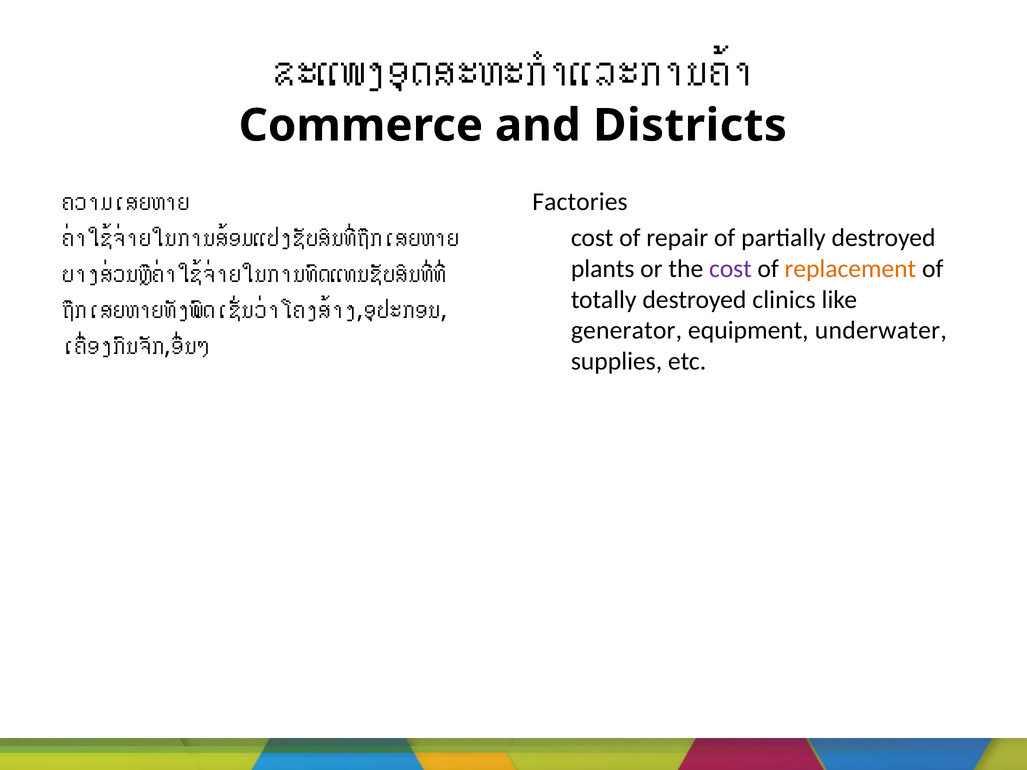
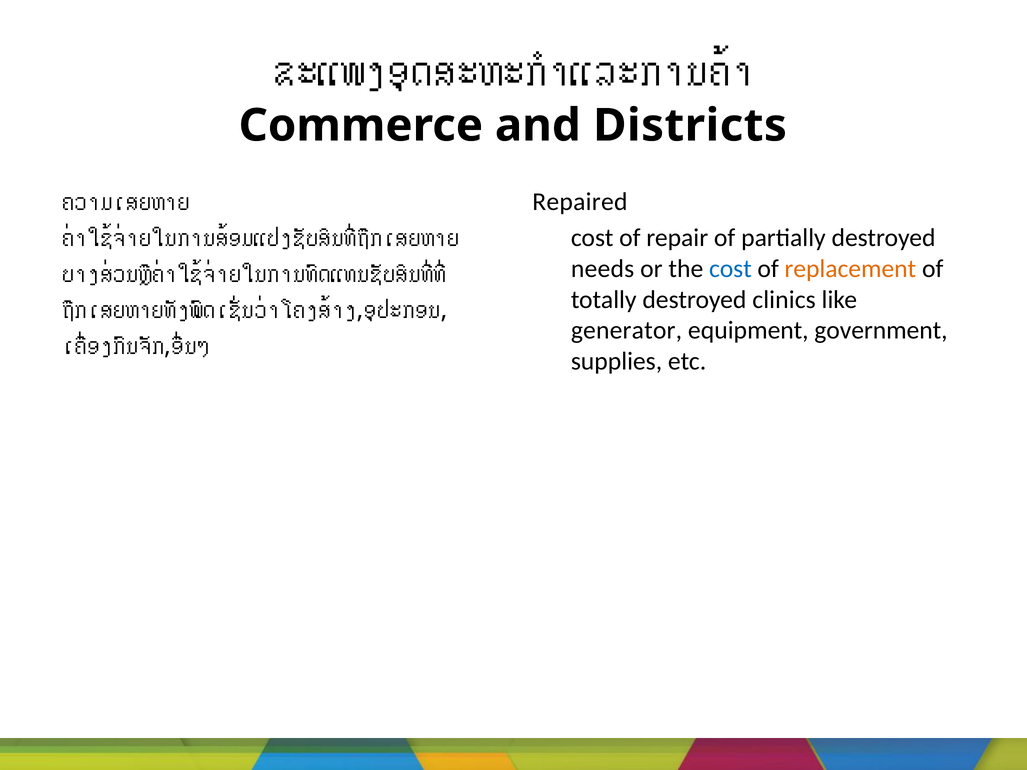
Factories: Factories -> Repaired
plants: plants -> needs
cost at (730, 269) colour: purple -> blue
underwater: underwater -> government
